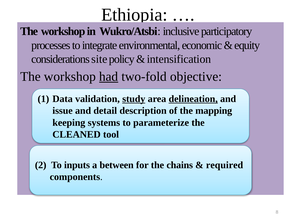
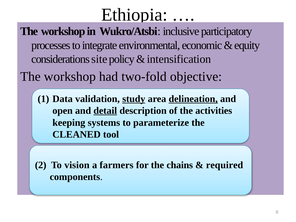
had underline: present -> none
issue: issue -> open
detail underline: none -> present
mapping: mapping -> activities
inputs: inputs -> vision
between: between -> farmers
